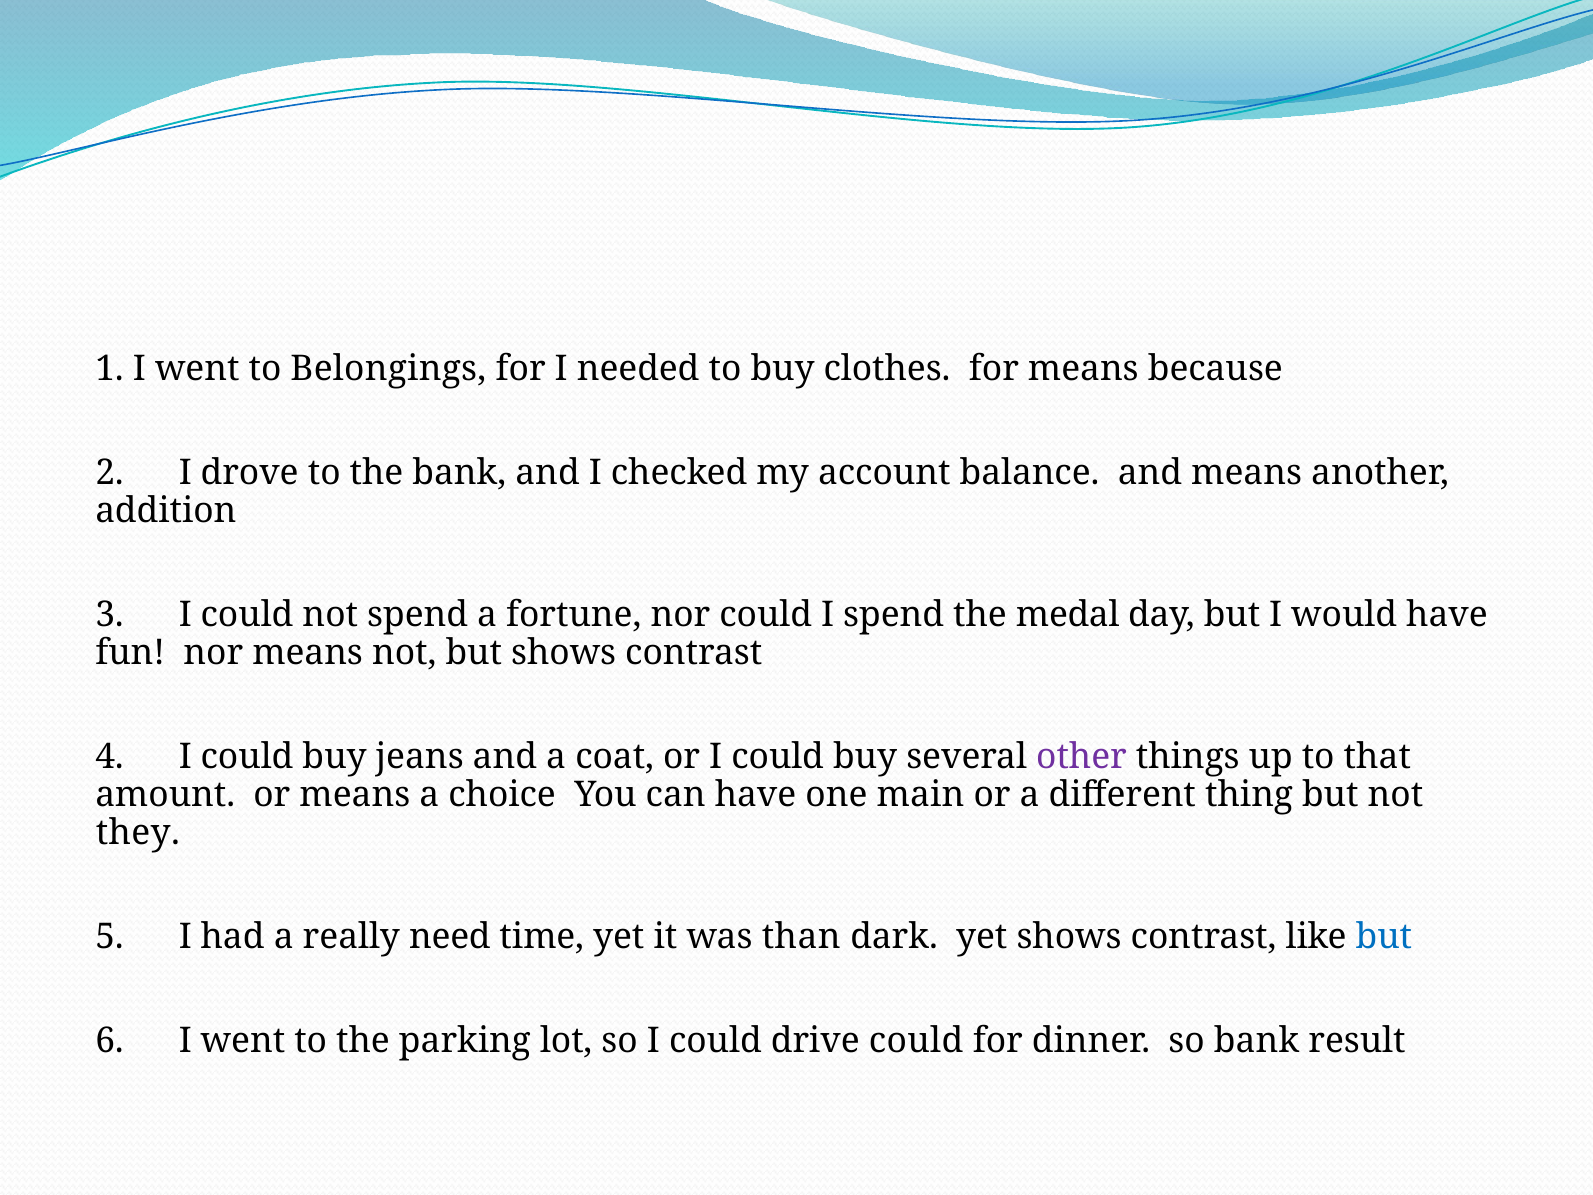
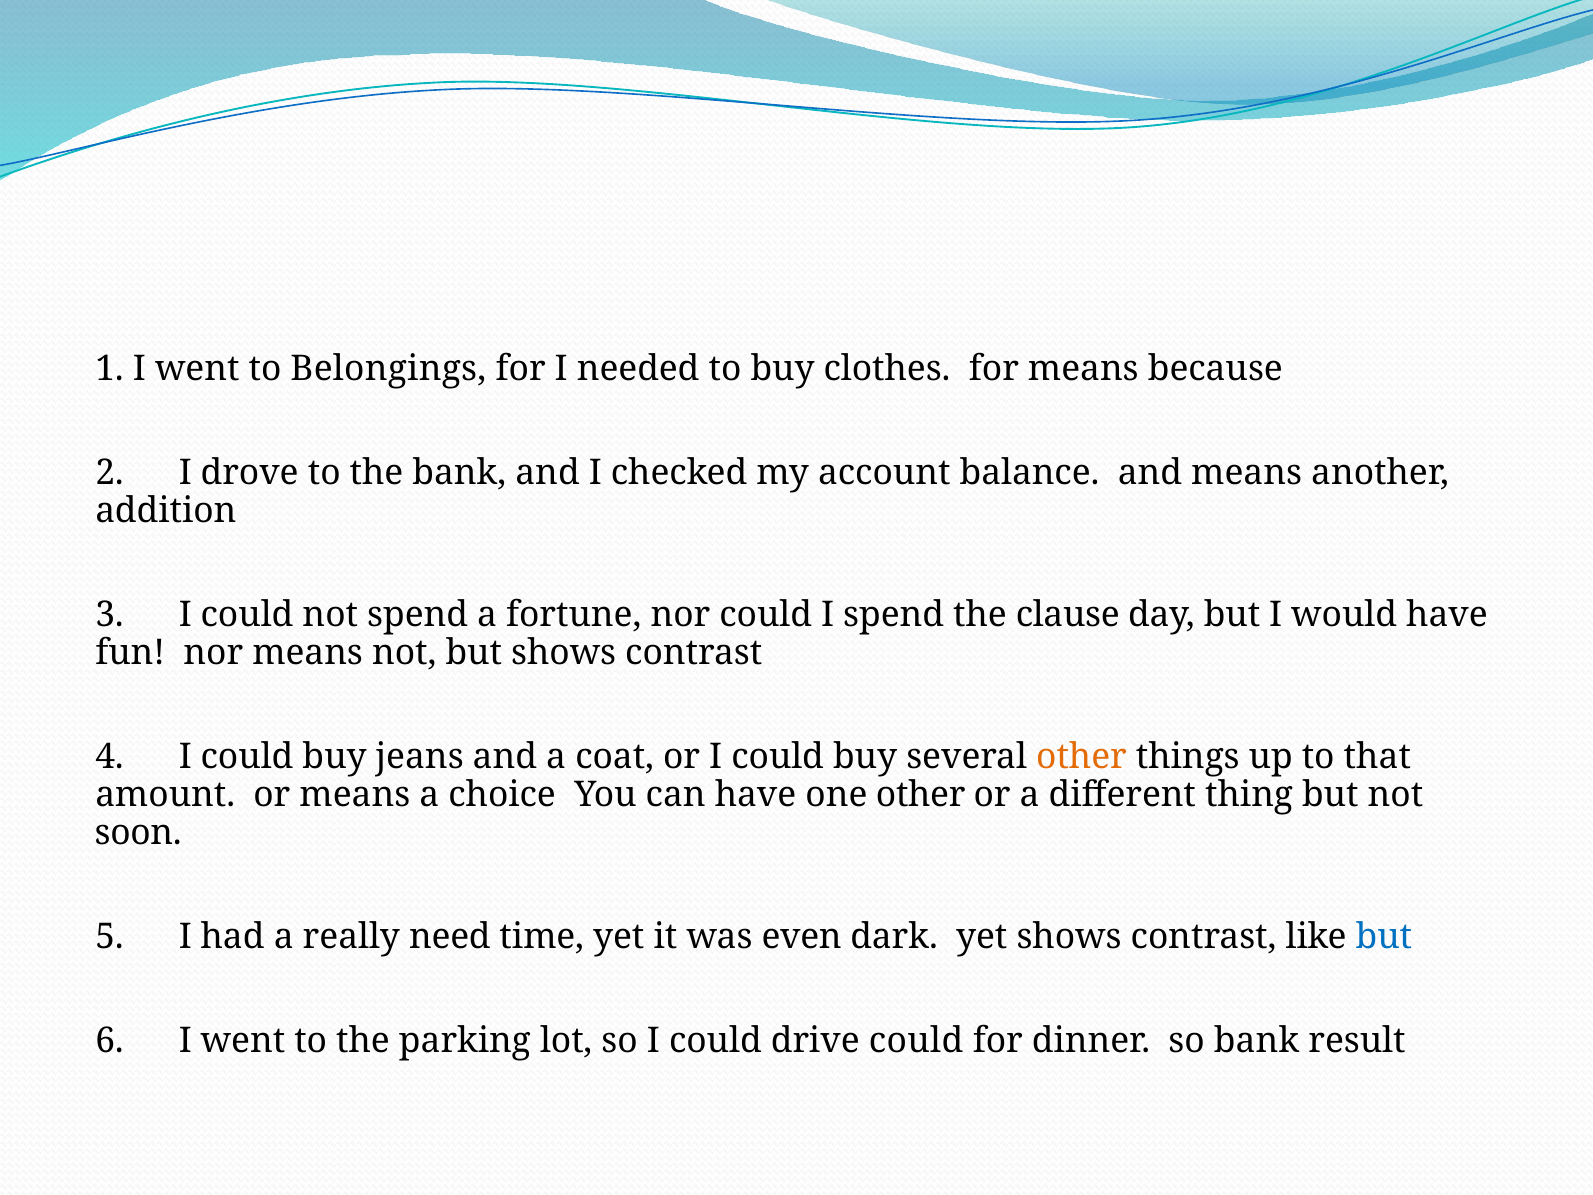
medal: medal -> clause
other at (1082, 756) colour: purple -> orange
one main: main -> other
they: they -> soon
than: than -> even
